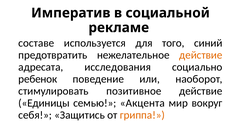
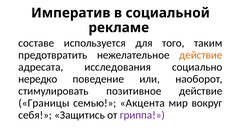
синий: синий -> таким
ребенок: ребенок -> нередко
Единицы: Единицы -> Границы
гриппа colour: orange -> purple
